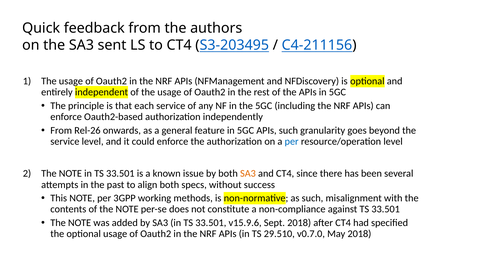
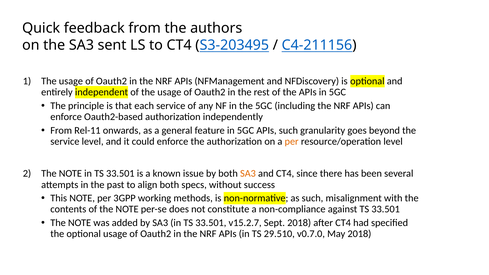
Rel-26: Rel-26 -> Rel-11
per at (292, 141) colour: blue -> orange
v15.9.6: v15.9.6 -> v15.2.7
